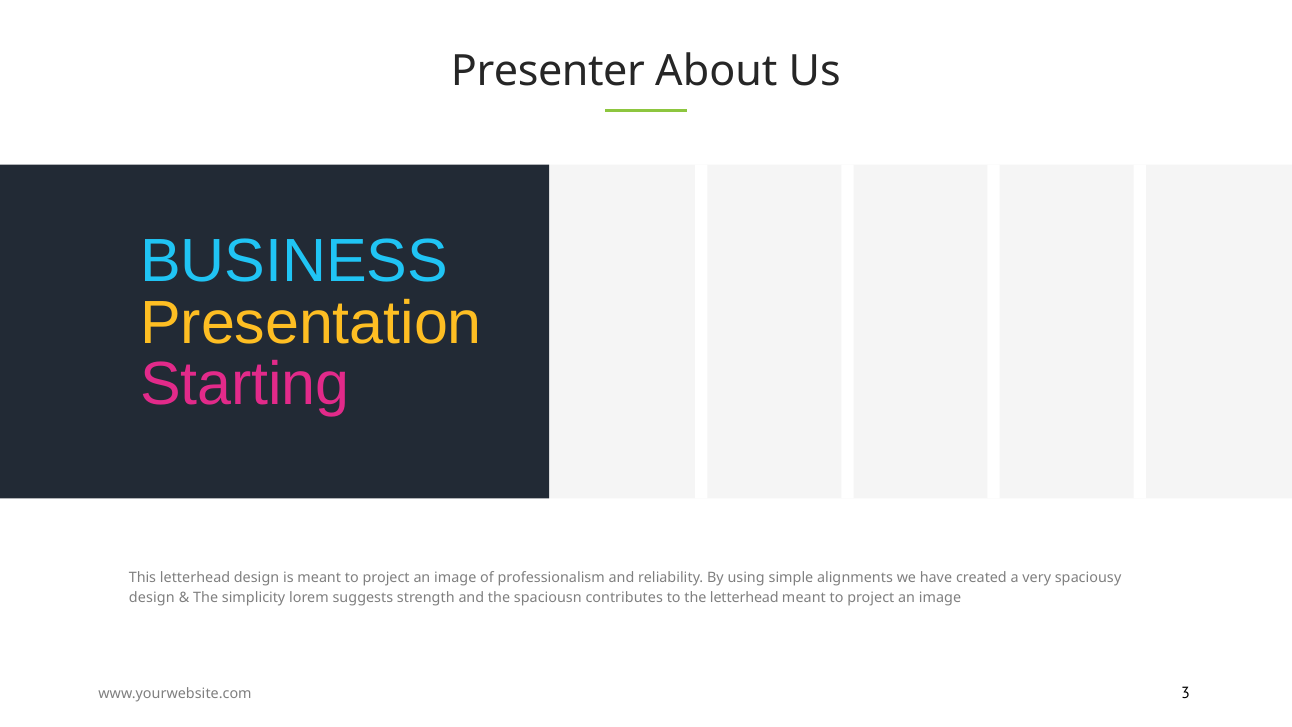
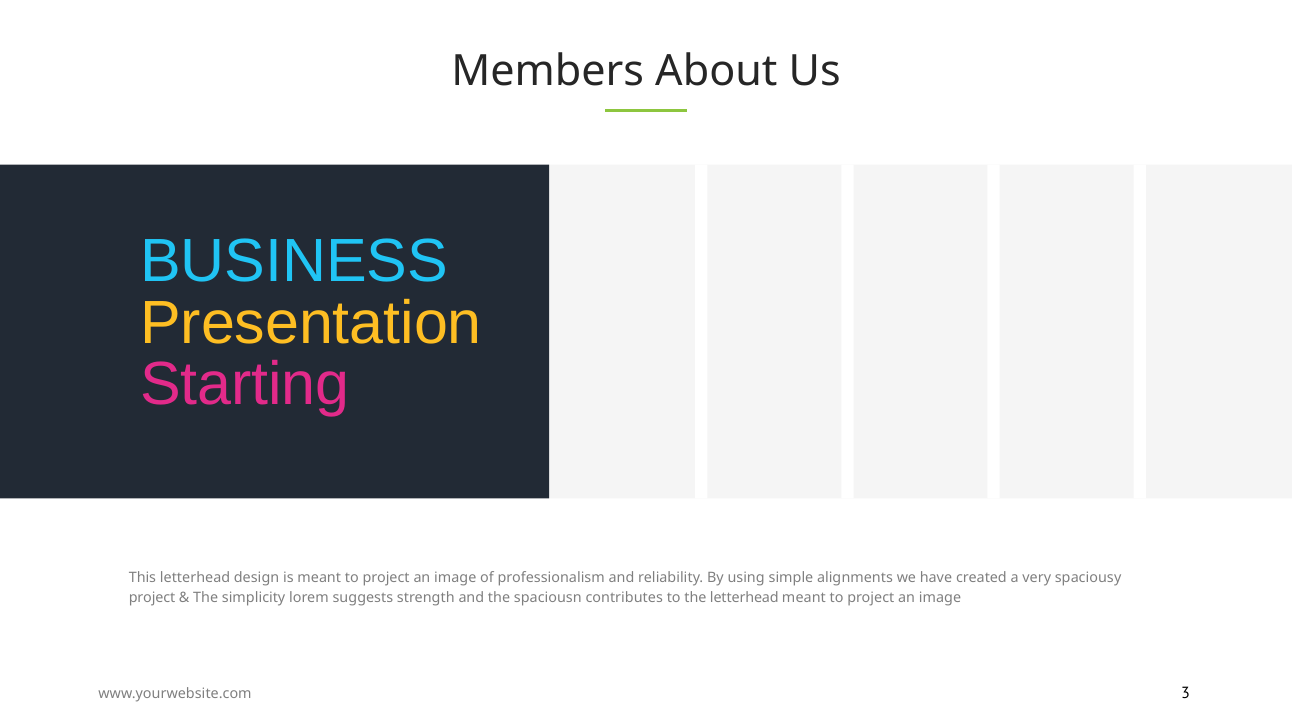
Presenter: Presenter -> Members
design at (152, 598): design -> project
